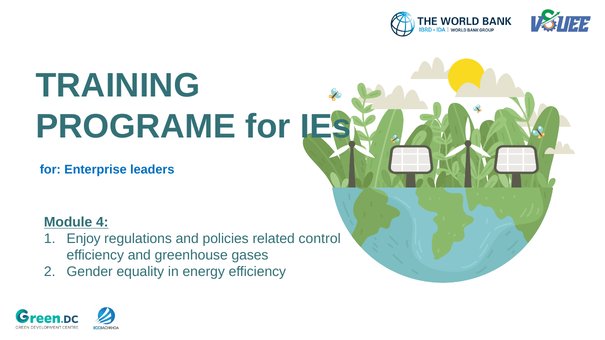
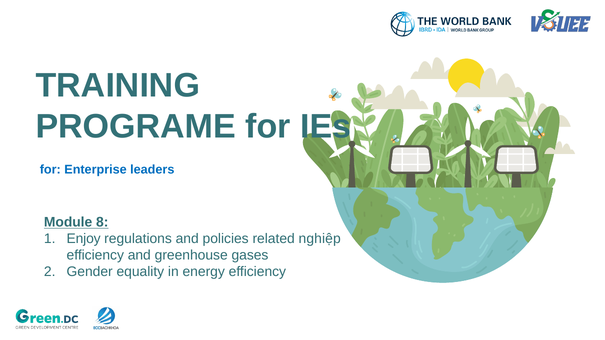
4: 4 -> 8
control: control -> nghiệp
